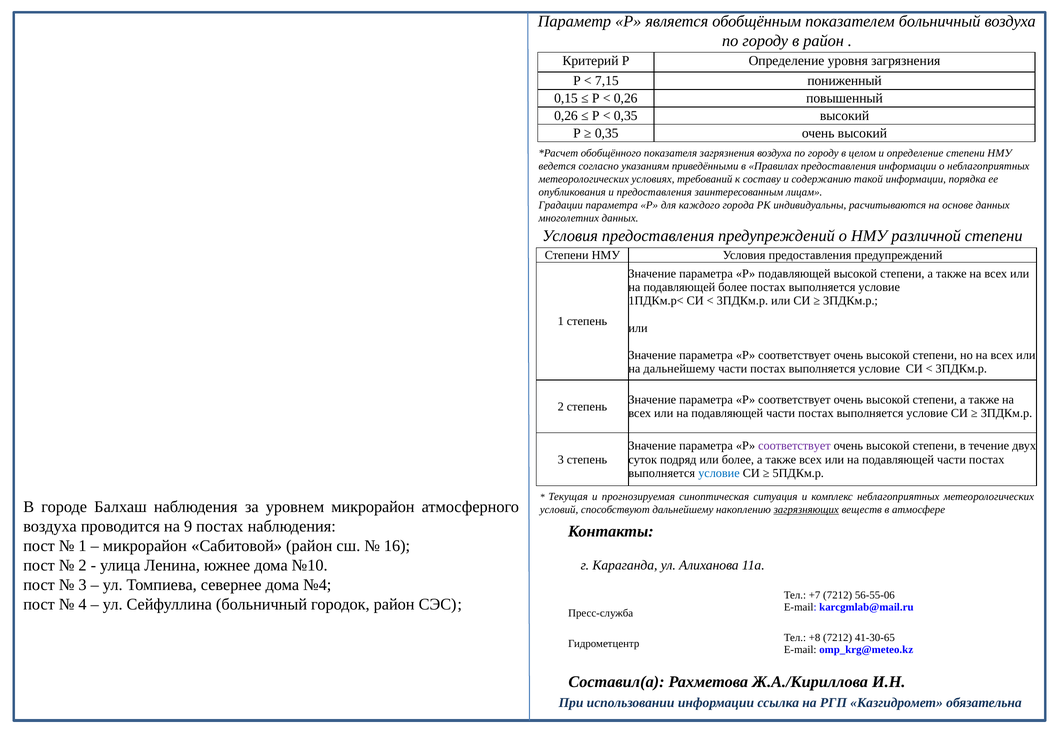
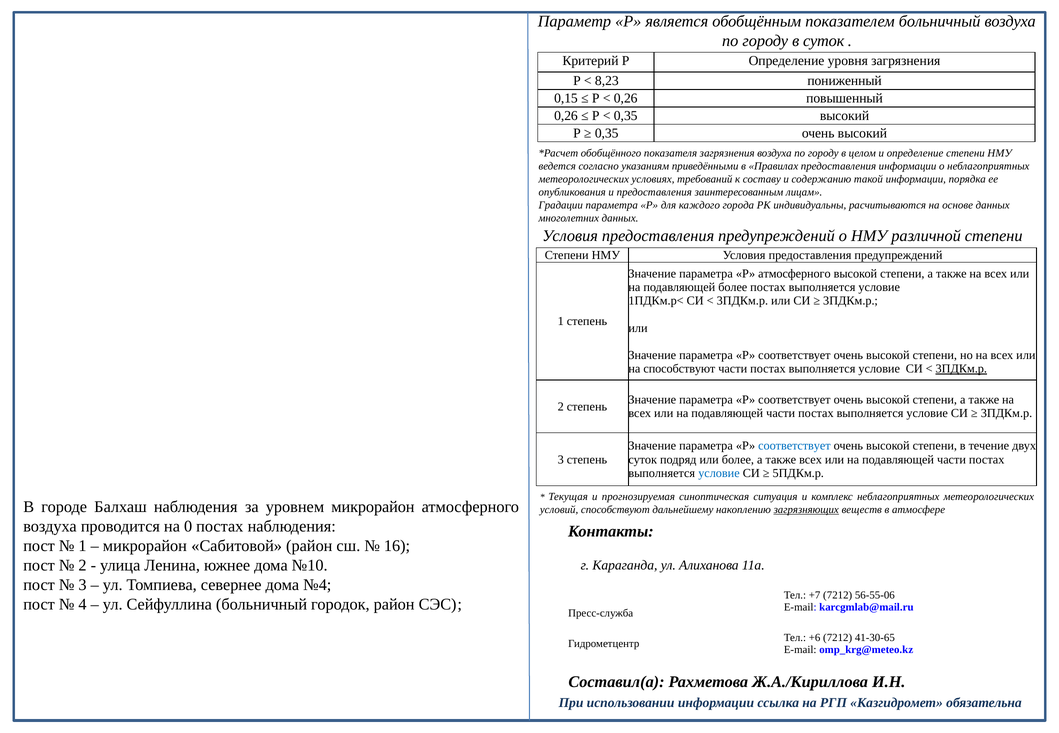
в район: район -> суток
7,15: 7,15 -> 8,23
Р подавляющей: подавляющей -> атмосферного
на дальнейшему: дальнейшему -> способствуют
3ПДКм.р at (961, 369) underline: none -> present
соответствует at (794, 446) colour: purple -> blue
9: 9 -> 0
+8: +8 -> +6
